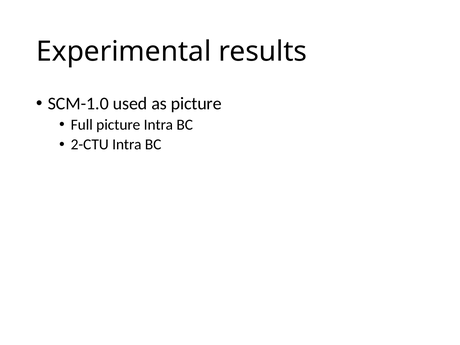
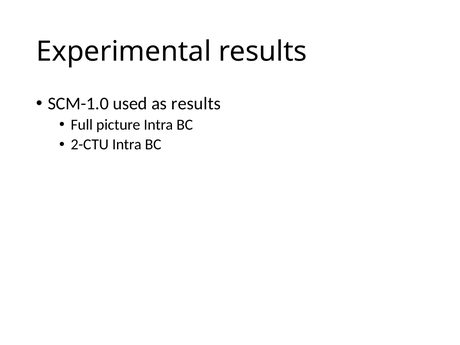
as picture: picture -> results
